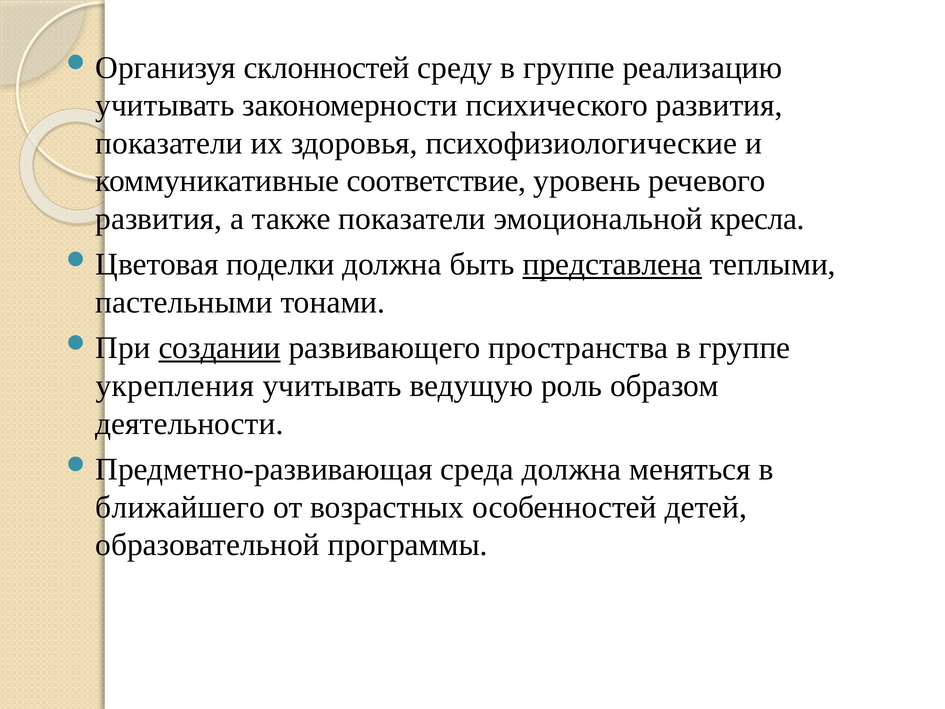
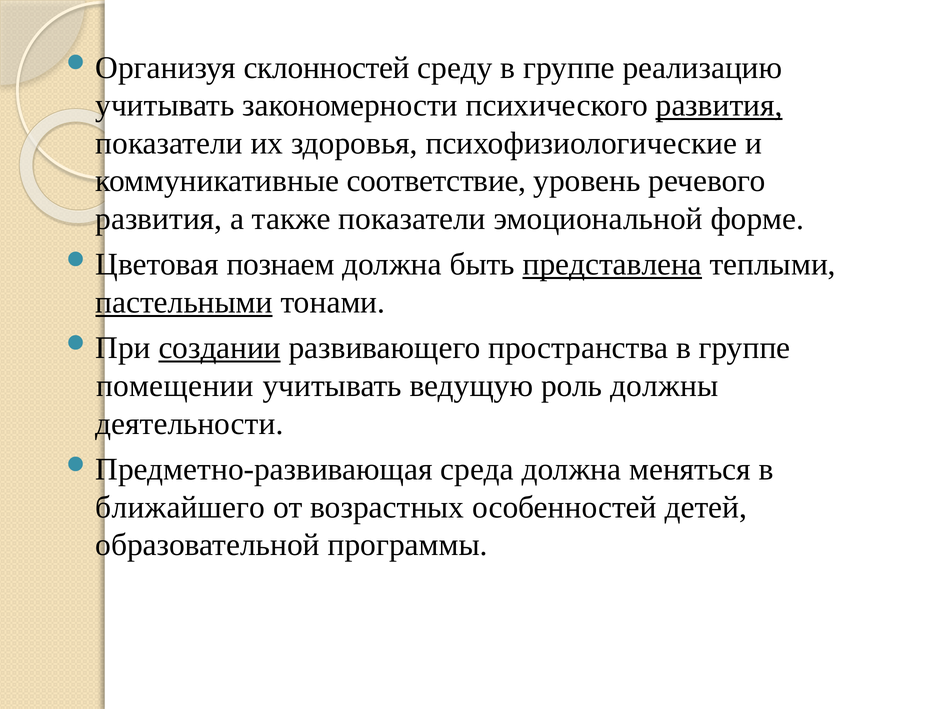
развития at (719, 105) underline: none -> present
кресла: кресла -> форме
поделки: поделки -> познаем
пастельными underline: none -> present
укрепления: укрепления -> помещении
образом: образом -> должны
